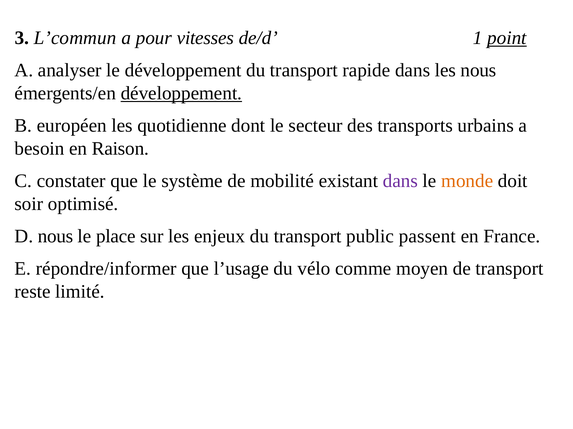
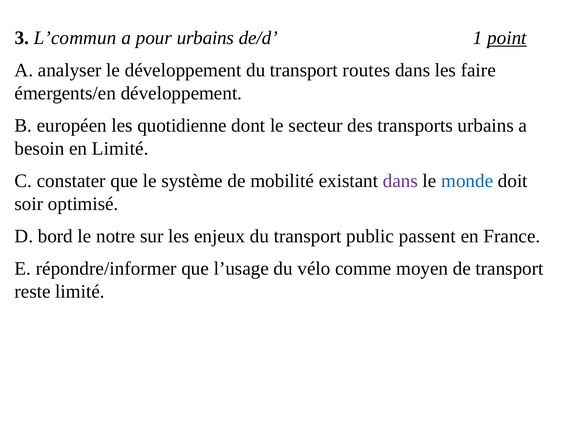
pour vitesses: vitesses -> urbains
rapide: rapide -> routes
les nous: nous -> faire
développement at (181, 93) underline: present -> none
en Raison: Raison -> Limité
monde colour: orange -> blue
D nous: nous -> bord
place: place -> notre
